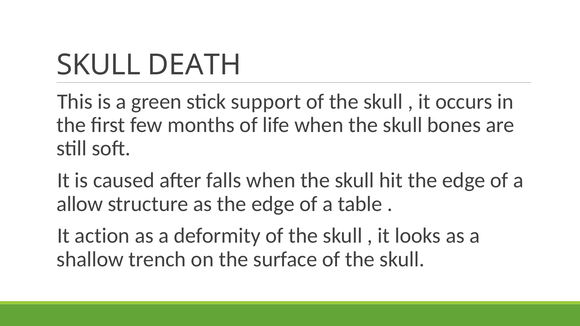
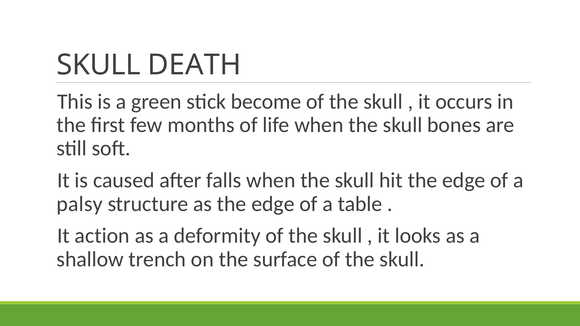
support: support -> become
allow: allow -> palsy
